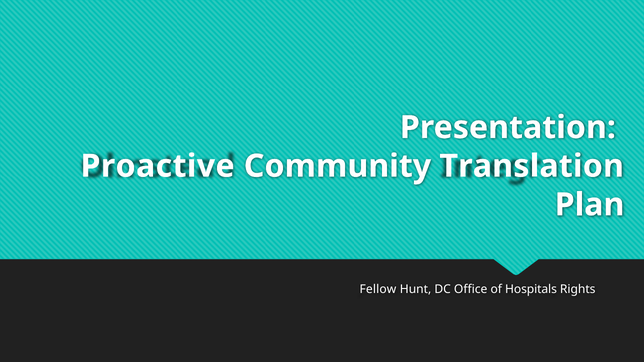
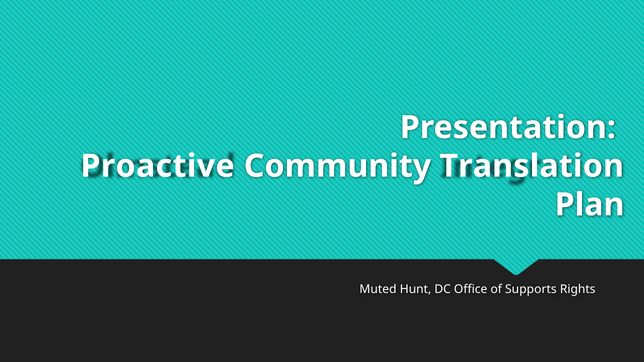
Fellow: Fellow -> Muted
Hospitals: Hospitals -> Supports
